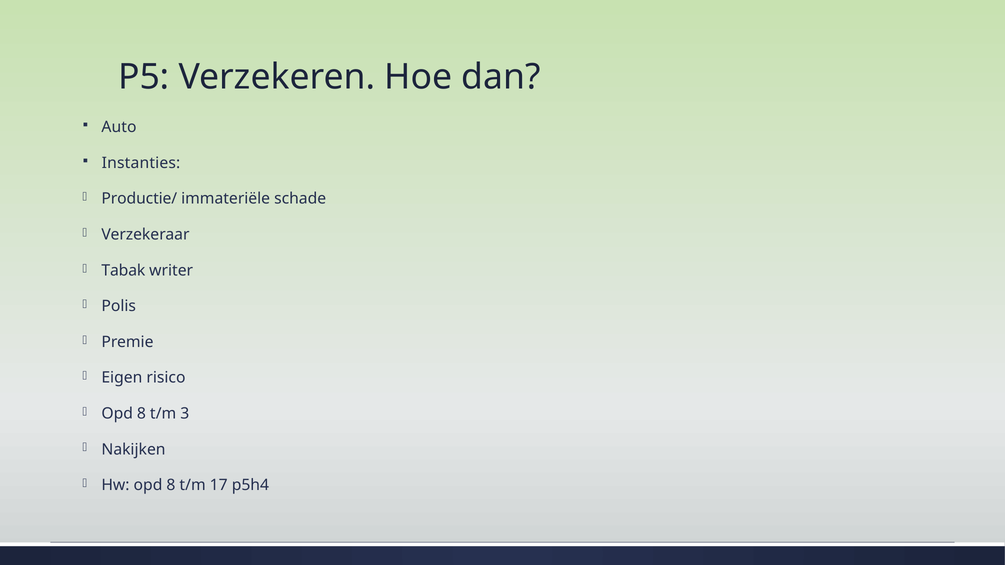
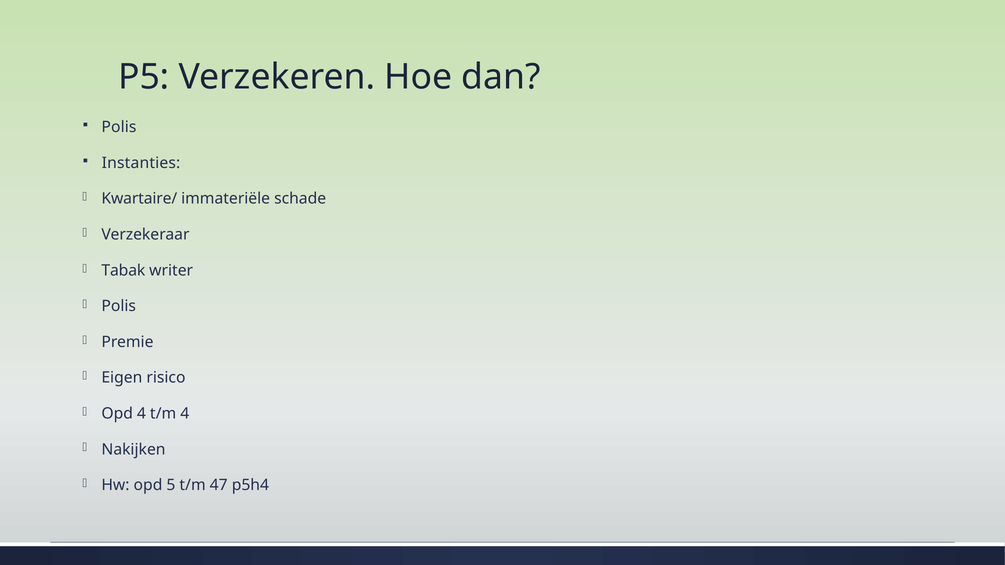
Auto at (119, 127): Auto -> Polis
Productie/: Productie/ -> Kwartaire/
8 at (141, 414): 8 -> 4
t/m 3: 3 -> 4
Hw opd 8: 8 -> 5
17: 17 -> 47
